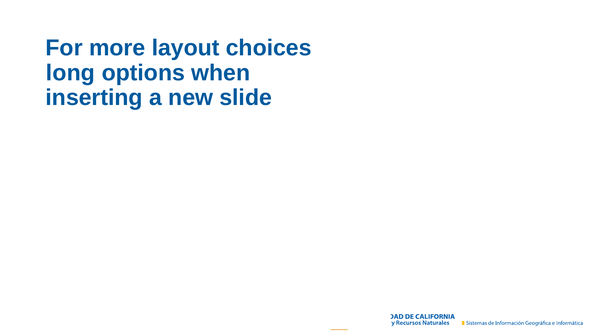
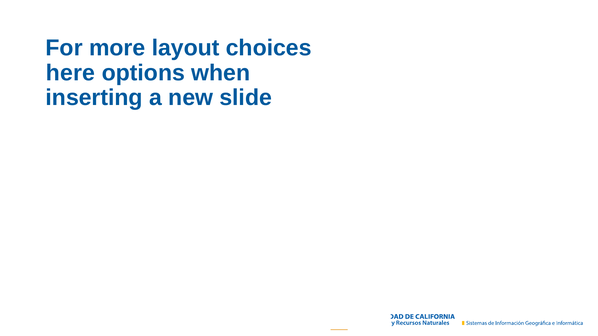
long: long -> here
